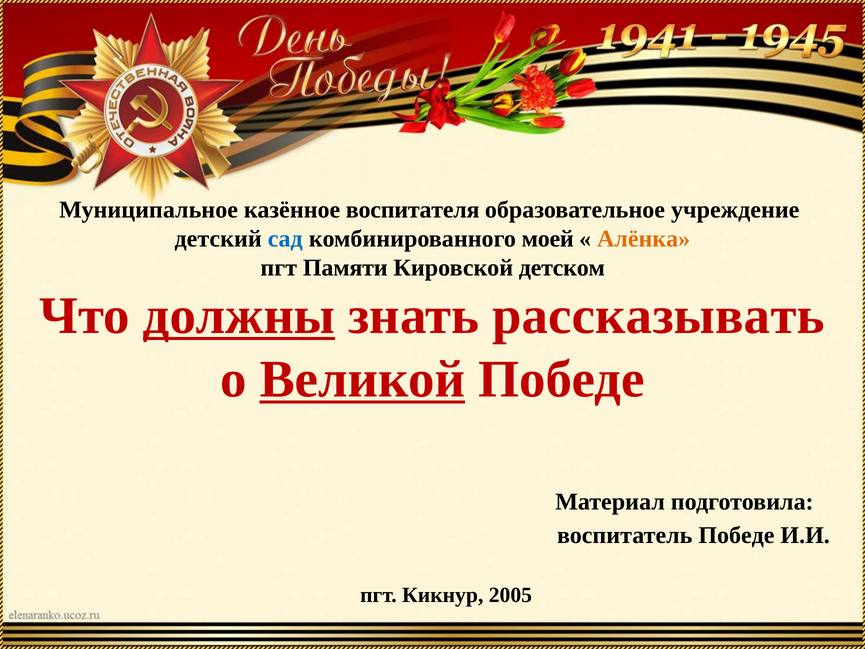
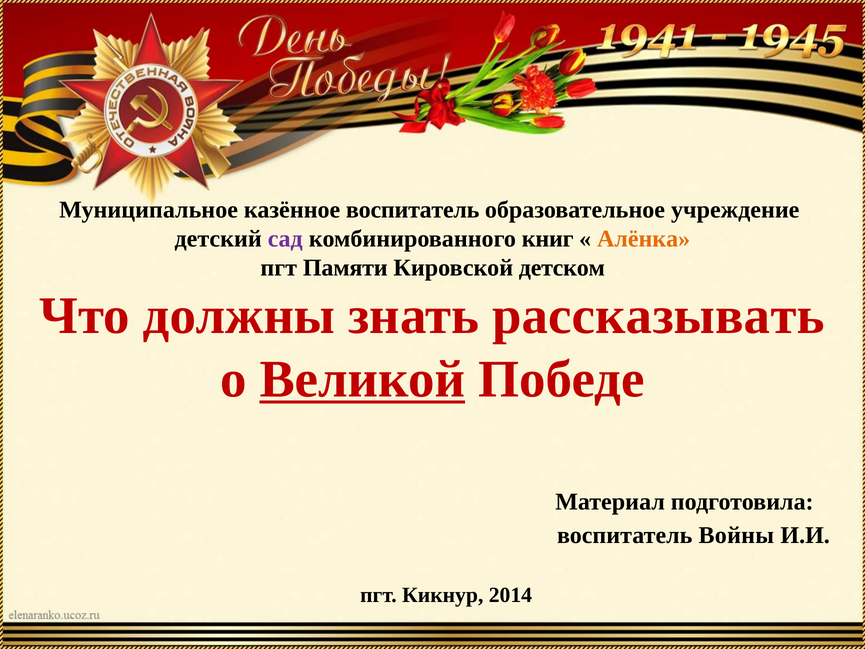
казённое воспитателя: воспитателя -> воспитатель
сад colour: blue -> purple
моей: моей -> книг
должны underline: present -> none
воспитатель Победе: Победе -> Войны
2005: 2005 -> 2014
